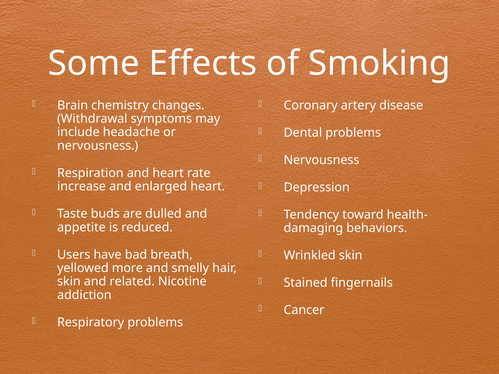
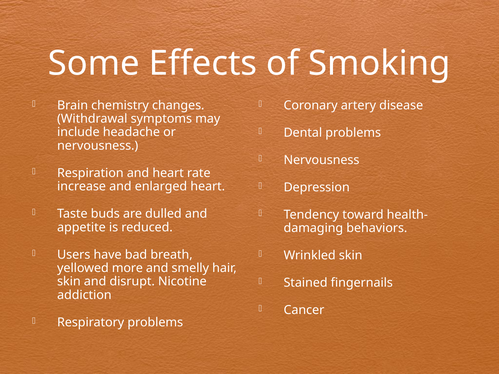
related: related -> disrupt
